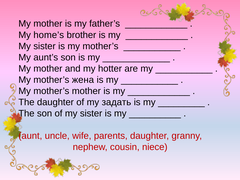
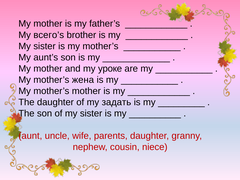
home’s: home’s -> всего’s
hotter: hotter -> уроке
